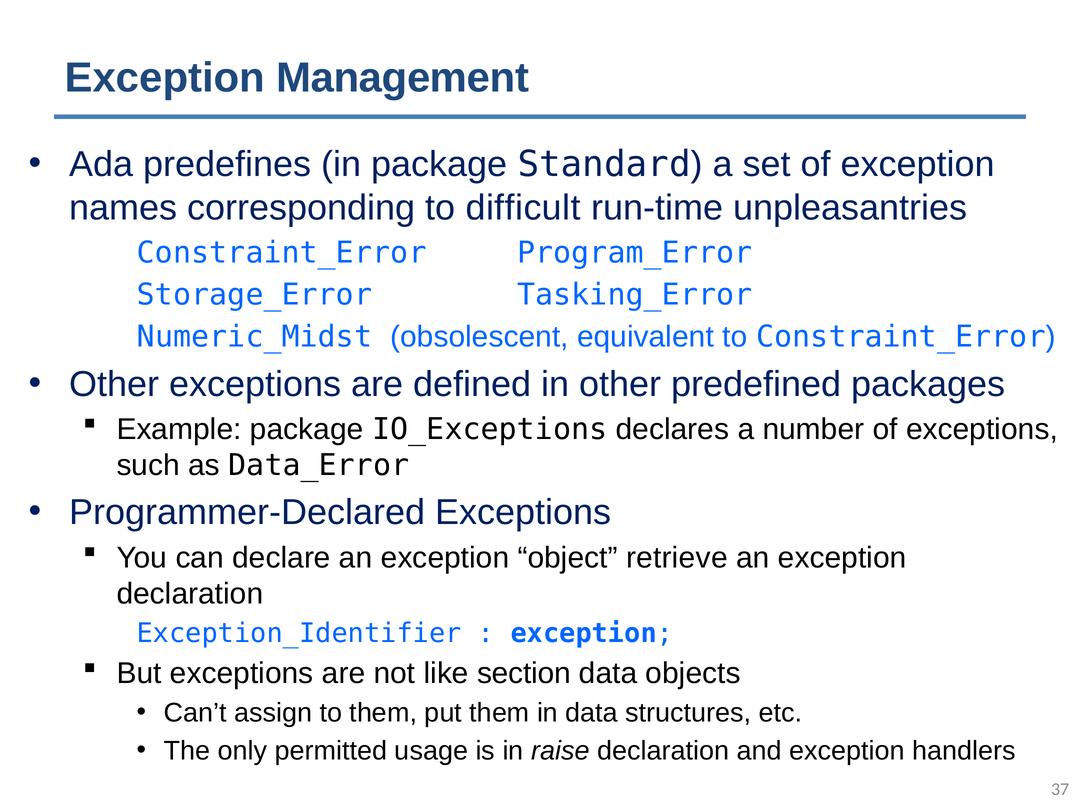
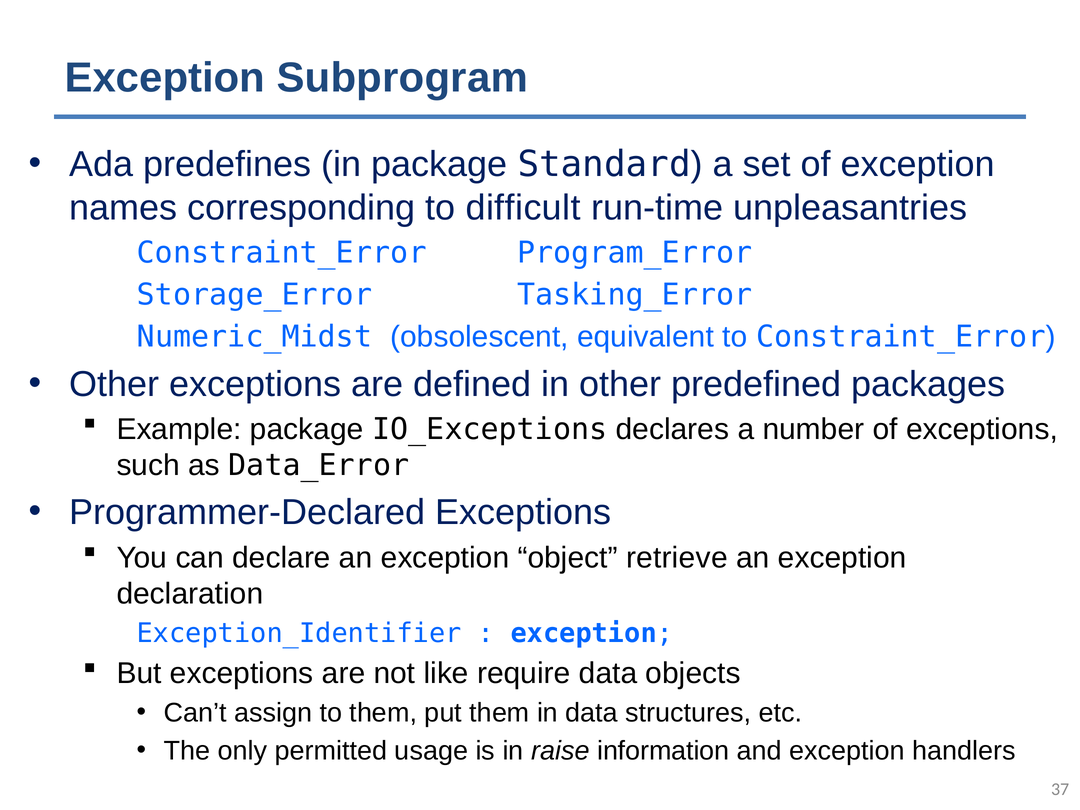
Management: Management -> Subprogram
section: section -> require
raise declaration: declaration -> information
